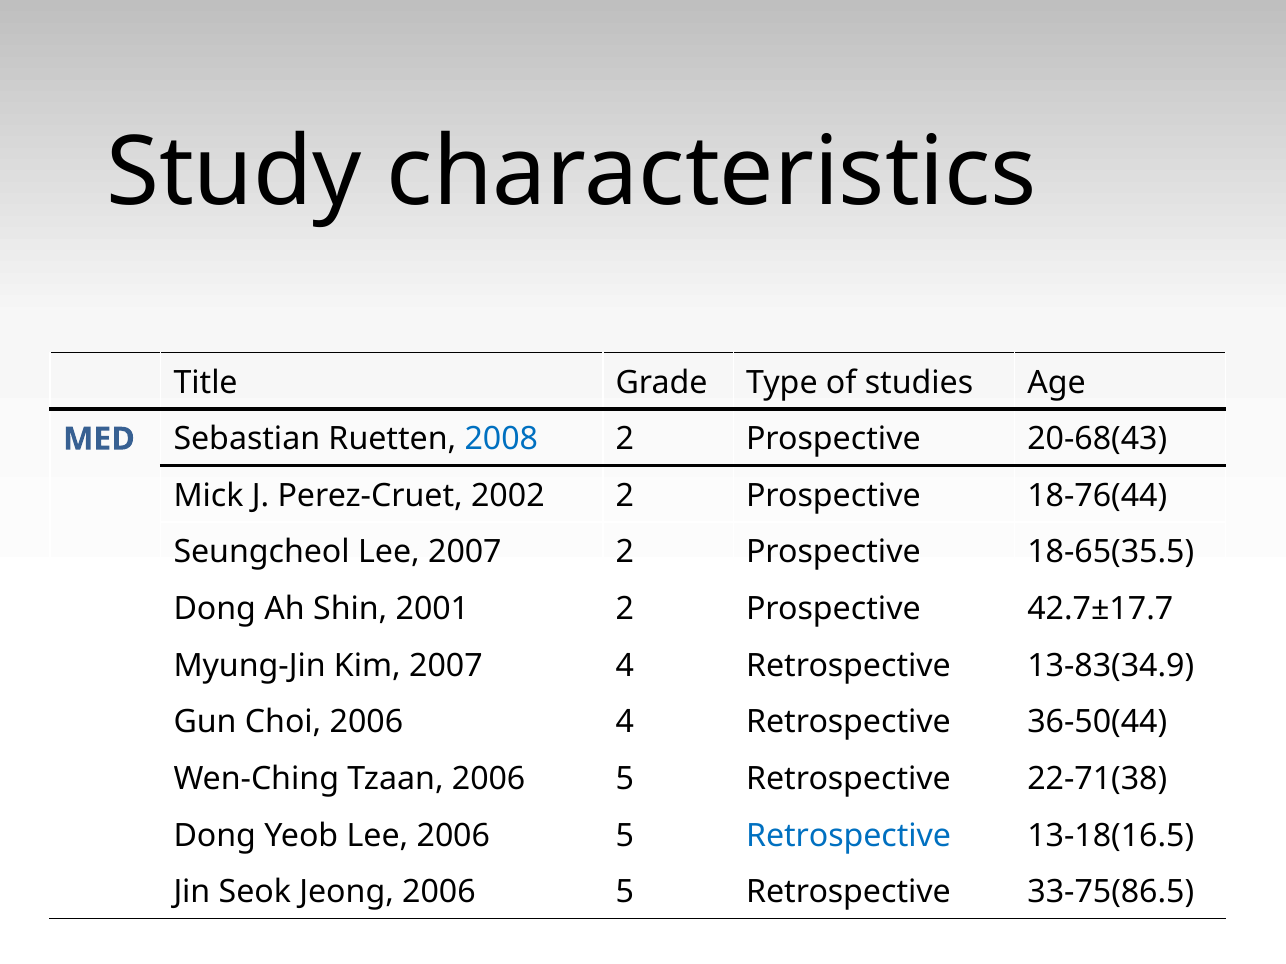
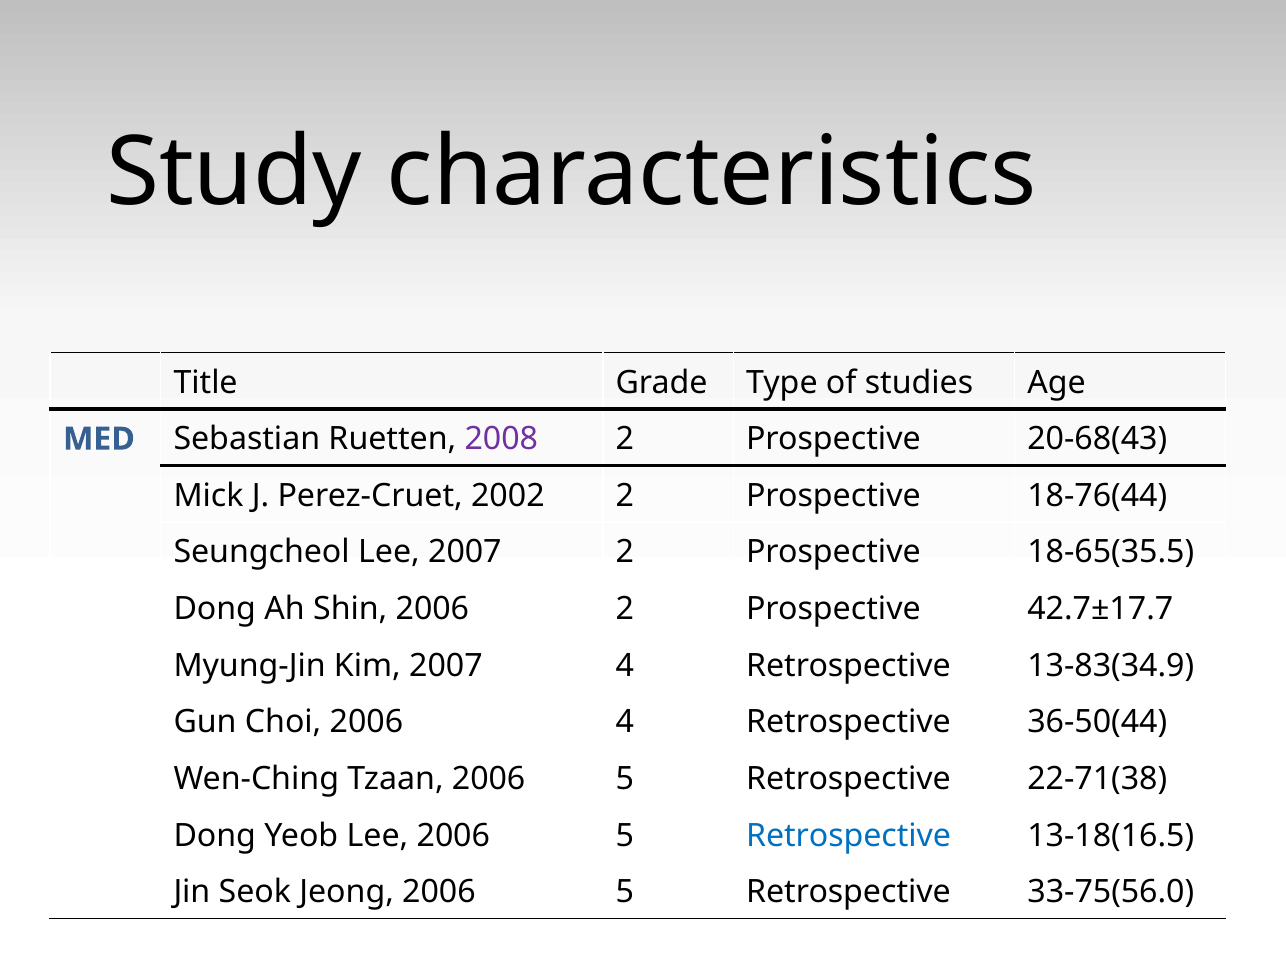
2008 colour: blue -> purple
Shin 2001: 2001 -> 2006
33-75(86.5: 33-75(86.5 -> 33-75(56.0
